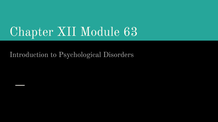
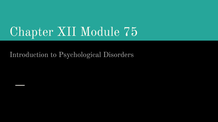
63: 63 -> 75
